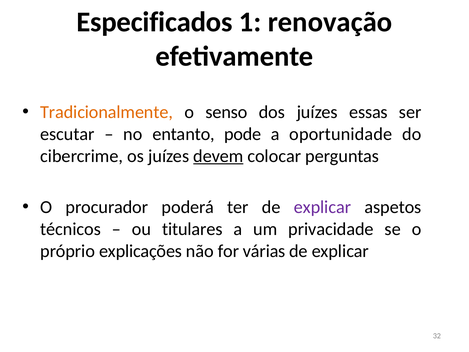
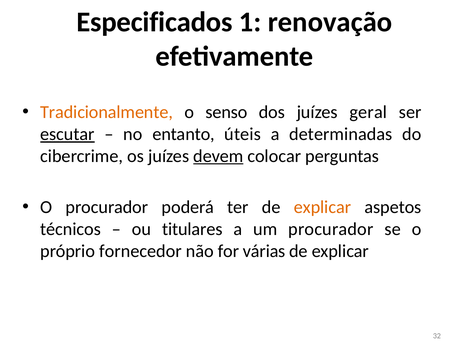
essas: essas -> geral
escutar underline: none -> present
pode: pode -> úteis
oportunidade: oportunidade -> determinadas
explicar at (322, 207) colour: purple -> orange
um privacidade: privacidade -> procurador
explicações: explicações -> fornecedor
